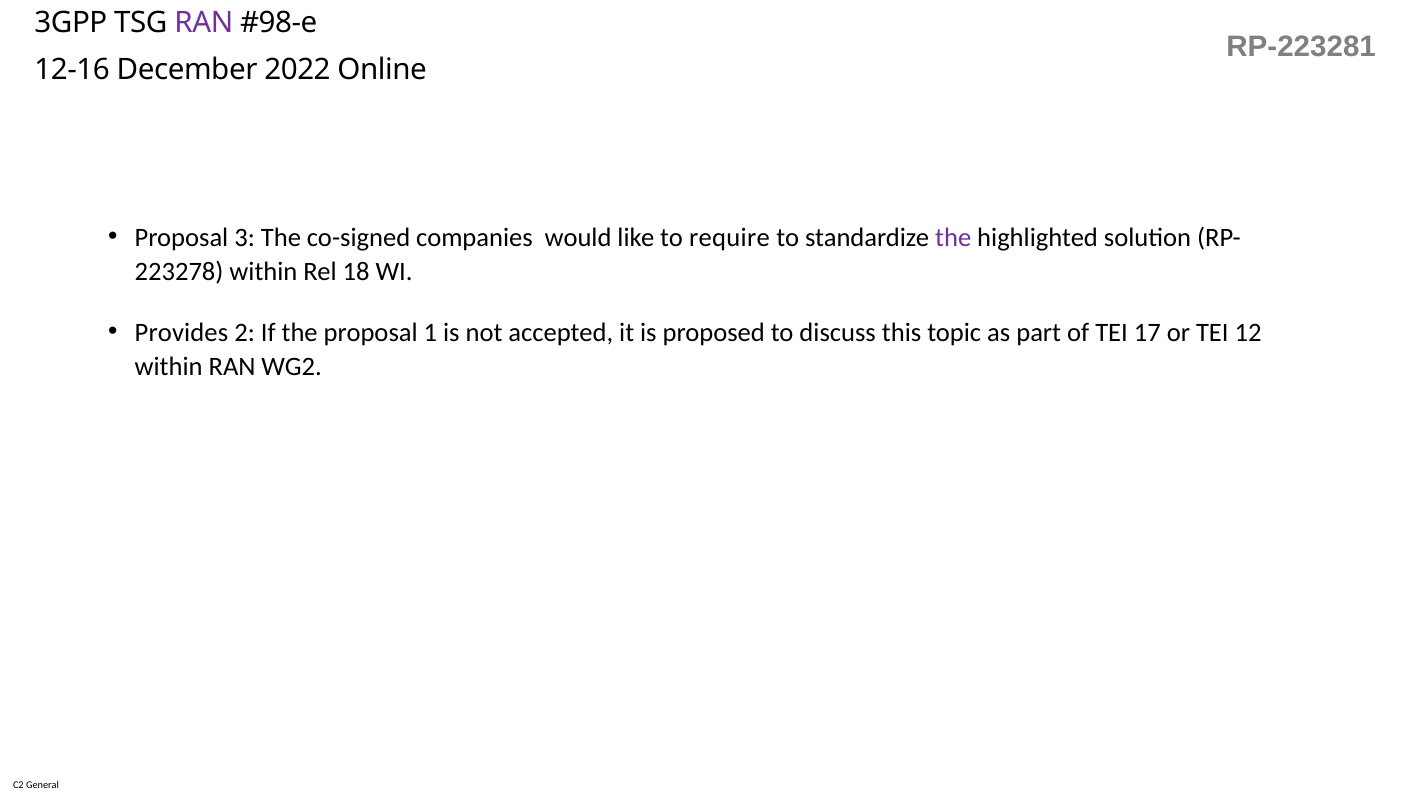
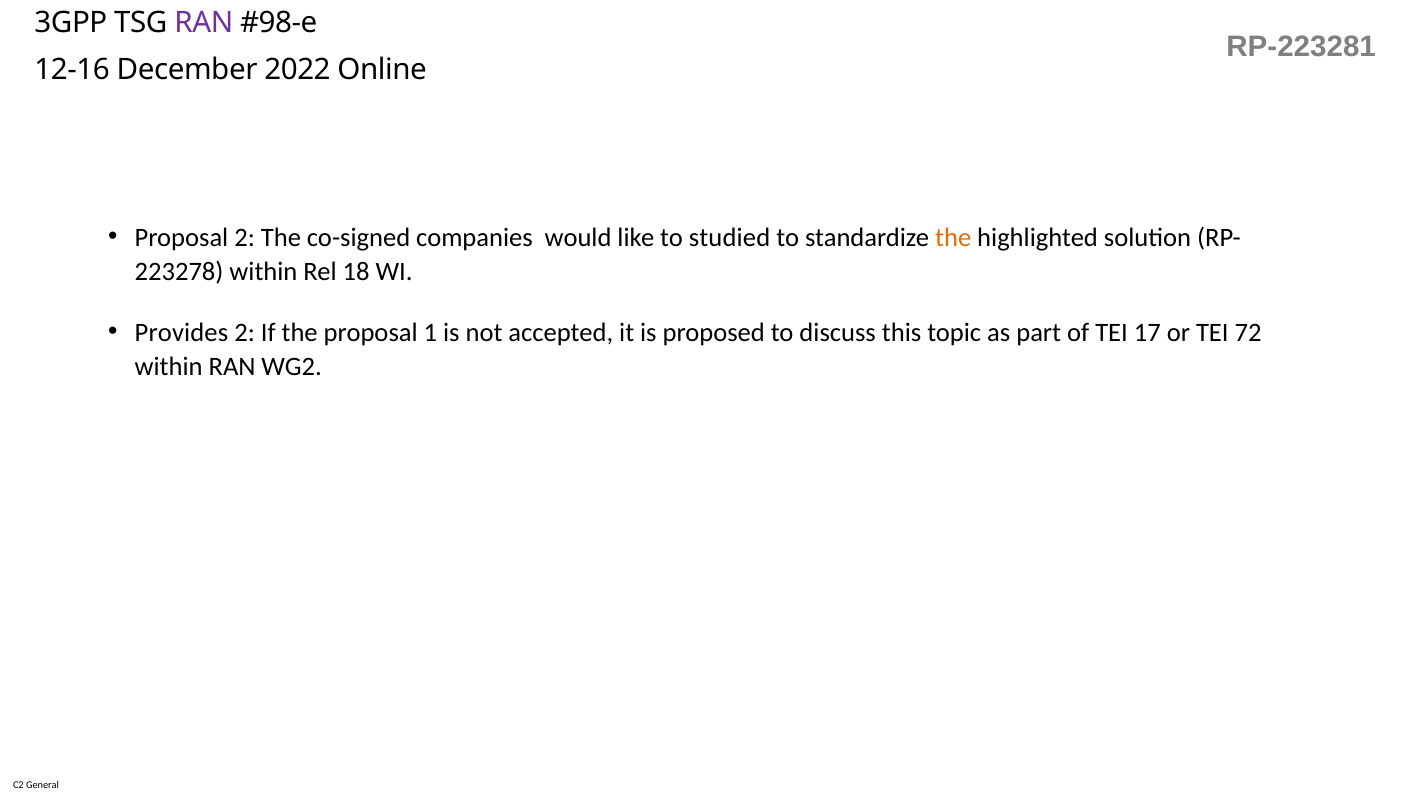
Proposal 3: 3 -> 2
require: require -> studied
the at (953, 238) colour: purple -> orange
12: 12 -> 72
